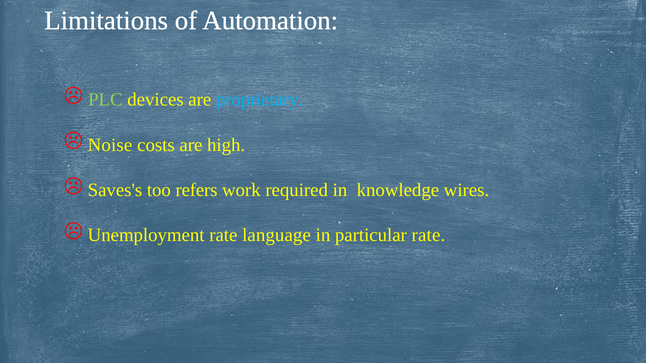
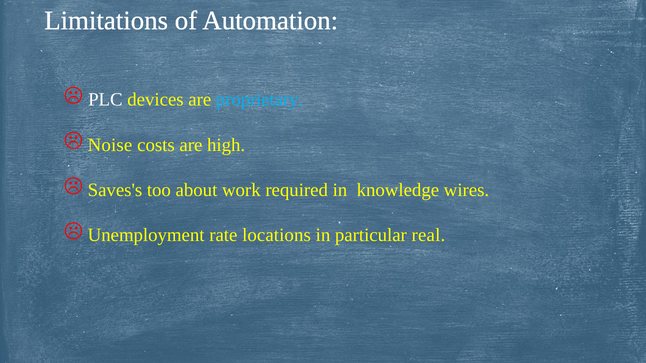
PLC colour: light green -> white
refers: refers -> about
language: language -> locations
particular rate: rate -> real
